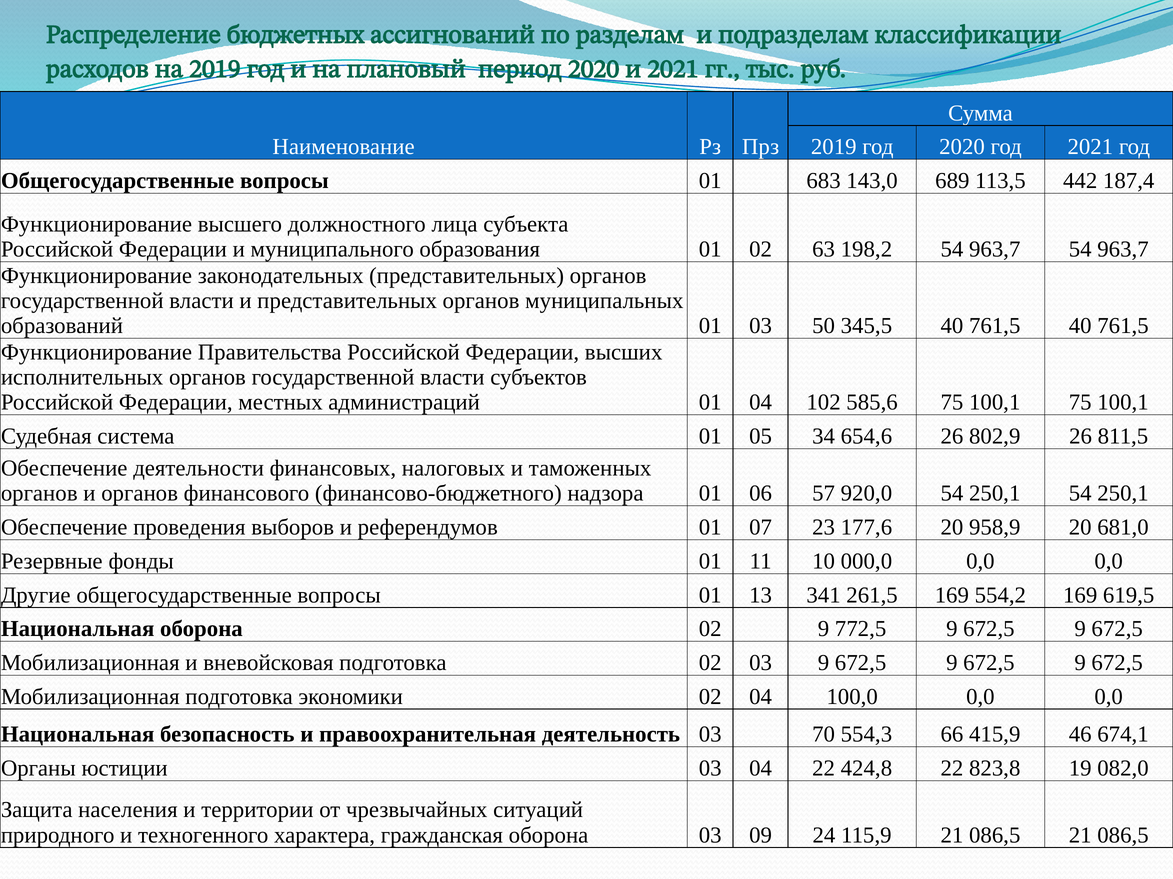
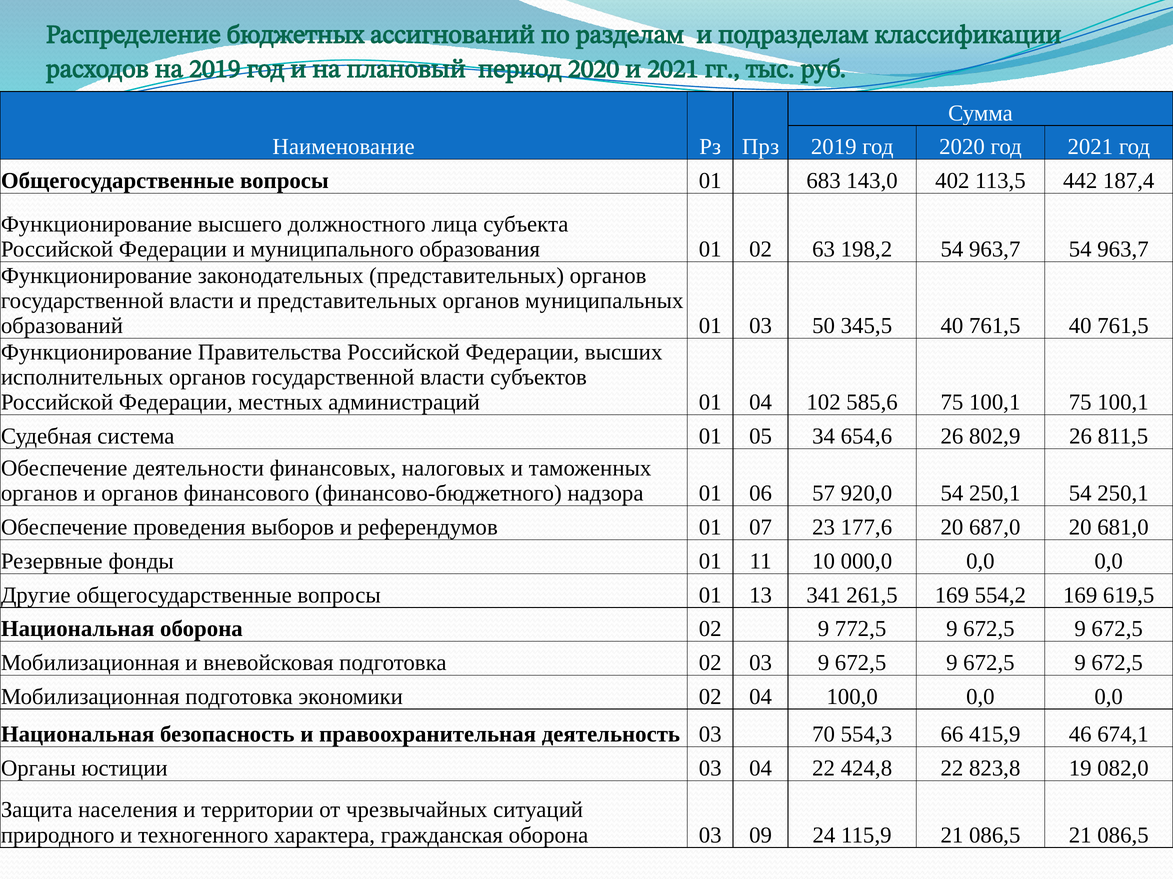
689: 689 -> 402
958,9: 958,9 -> 687,0
